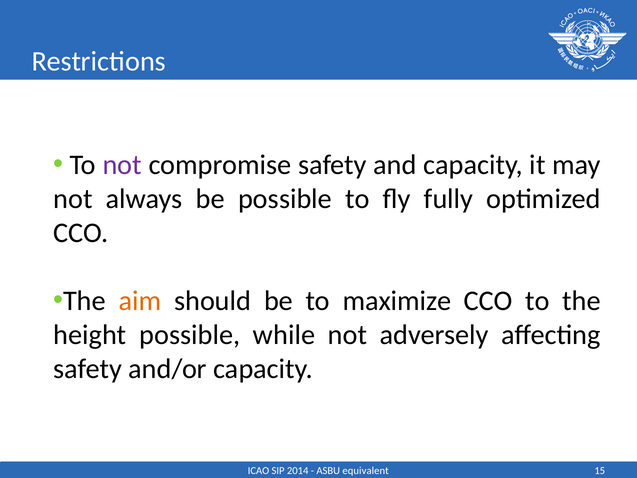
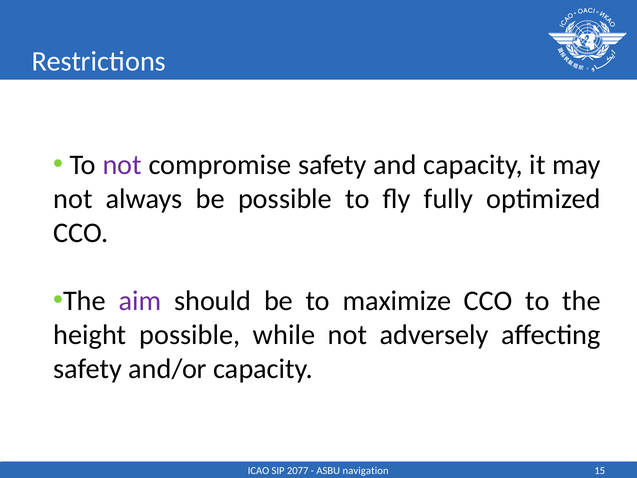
aim colour: orange -> purple
2014: 2014 -> 2077
equivalent: equivalent -> navigation
